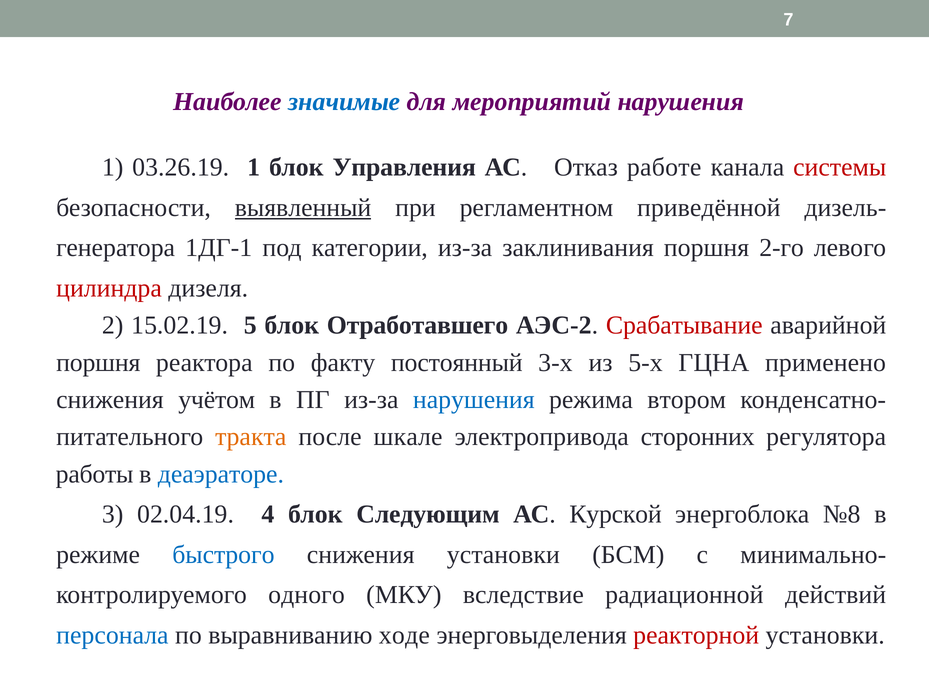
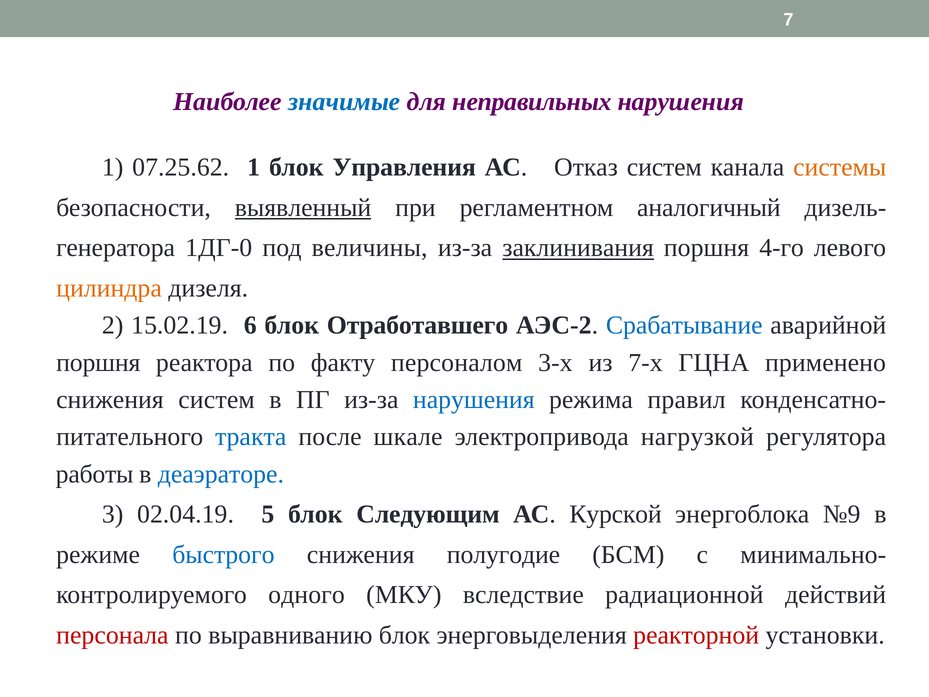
мероприятий: мероприятий -> неправильных
03.26.19: 03.26.19 -> 07.25.62
Отказ работе: работе -> систем
системы colour: red -> orange
приведённой: приведённой -> аналогичный
1ДГ-1: 1ДГ-1 -> 1ДГ-0
категории: категории -> величины
заклинивания underline: none -> present
2-го: 2-го -> 4-го
цилиндра colour: red -> orange
5: 5 -> 6
Срабатывание colour: red -> blue
постоянный: постоянный -> персоналом
5-х: 5-х -> 7-х
снижения учётом: учётом -> систем
втором: втором -> правил
тракта colour: orange -> blue
сторонних: сторонних -> нагрузкой
4: 4 -> 5
№8: №8 -> №9
снижения установки: установки -> полугодие
персонала colour: blue -> red
выравниванию ходе: ходе -> блок
